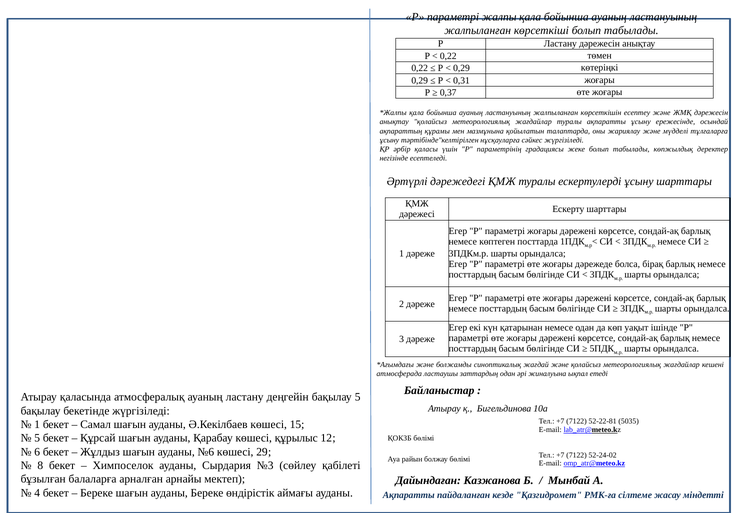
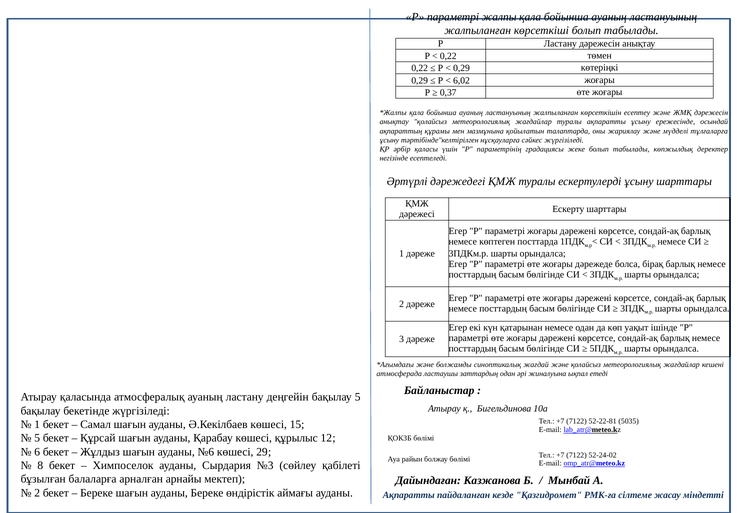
0,31: 0,31 -> 6,02
4 at (37, 494): 4 -> 2
